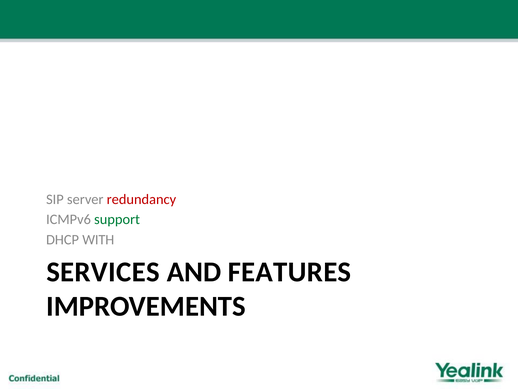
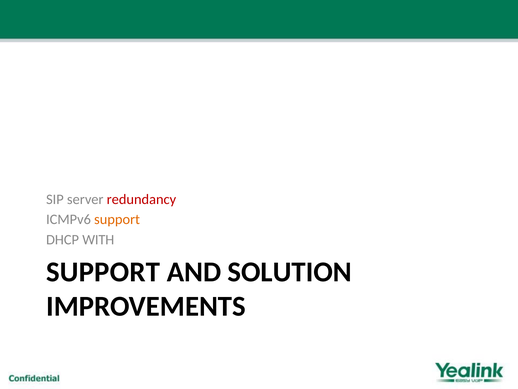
support at (117, 219) colour: green -> orange
SERVICES at (103, 272): SERVICES -> SUPPORT
FEATURES: FEATURES -> SOLUTION
